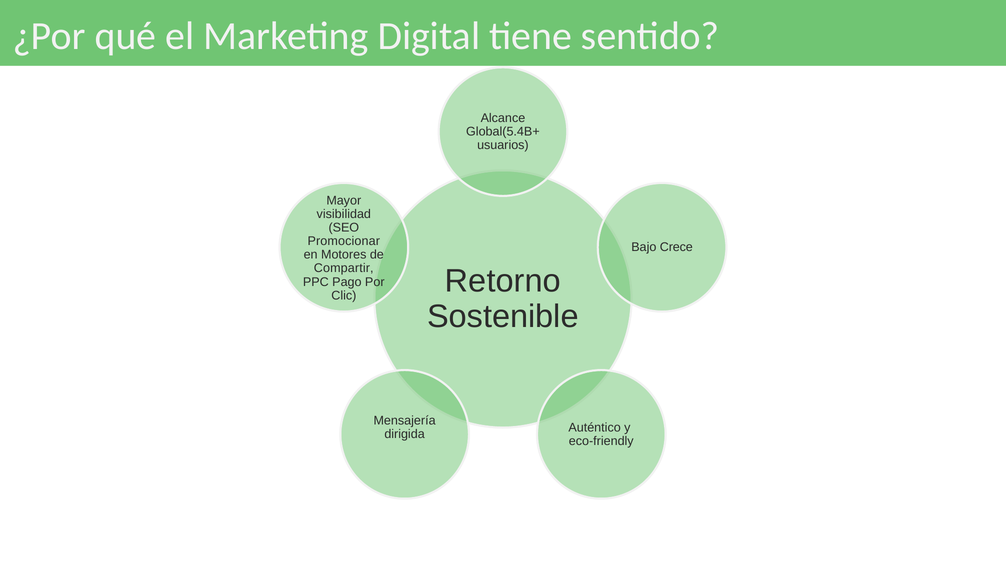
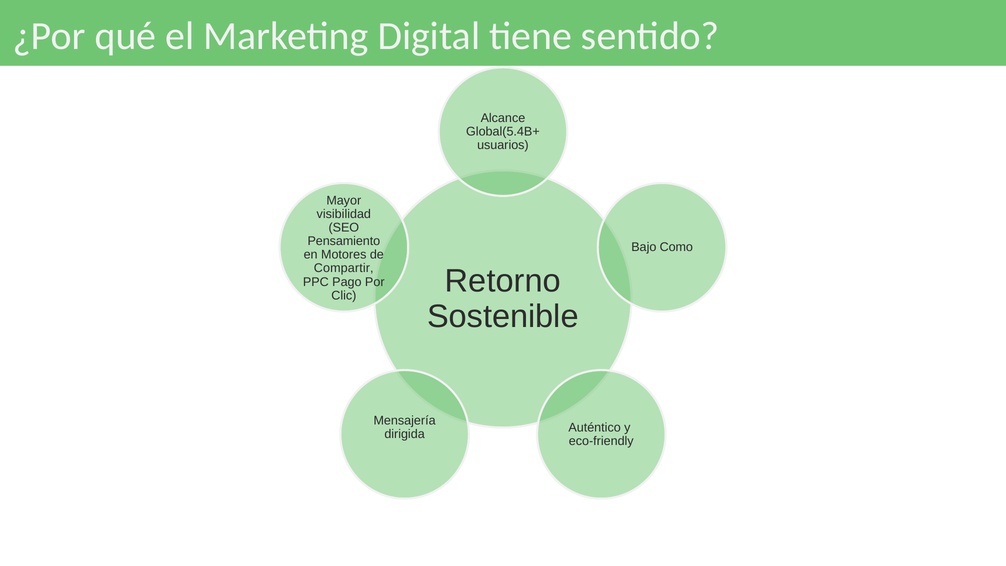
Promocionar: Promocionar -> Pensamiento
Crece: Crece -> Como
